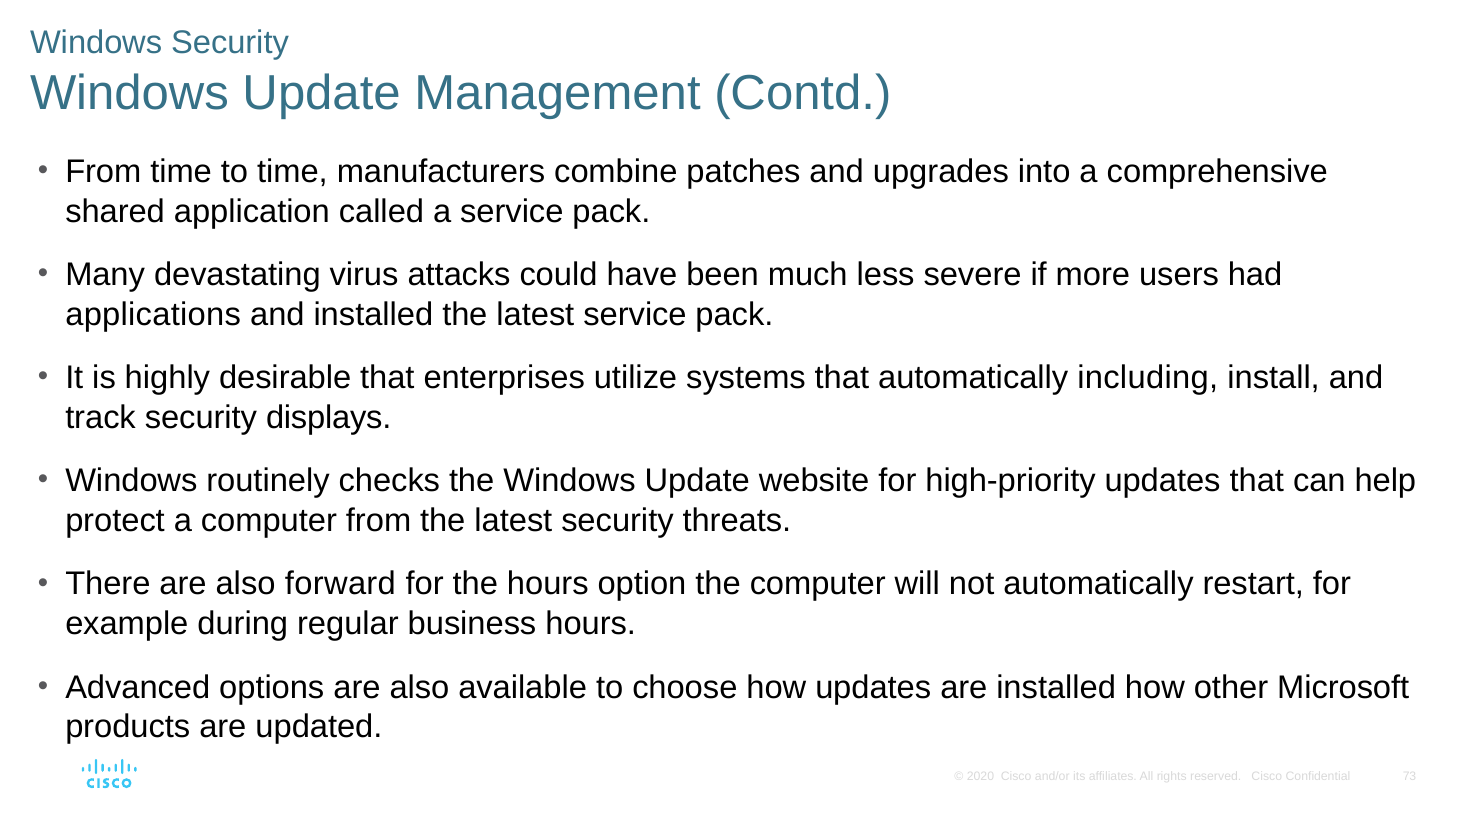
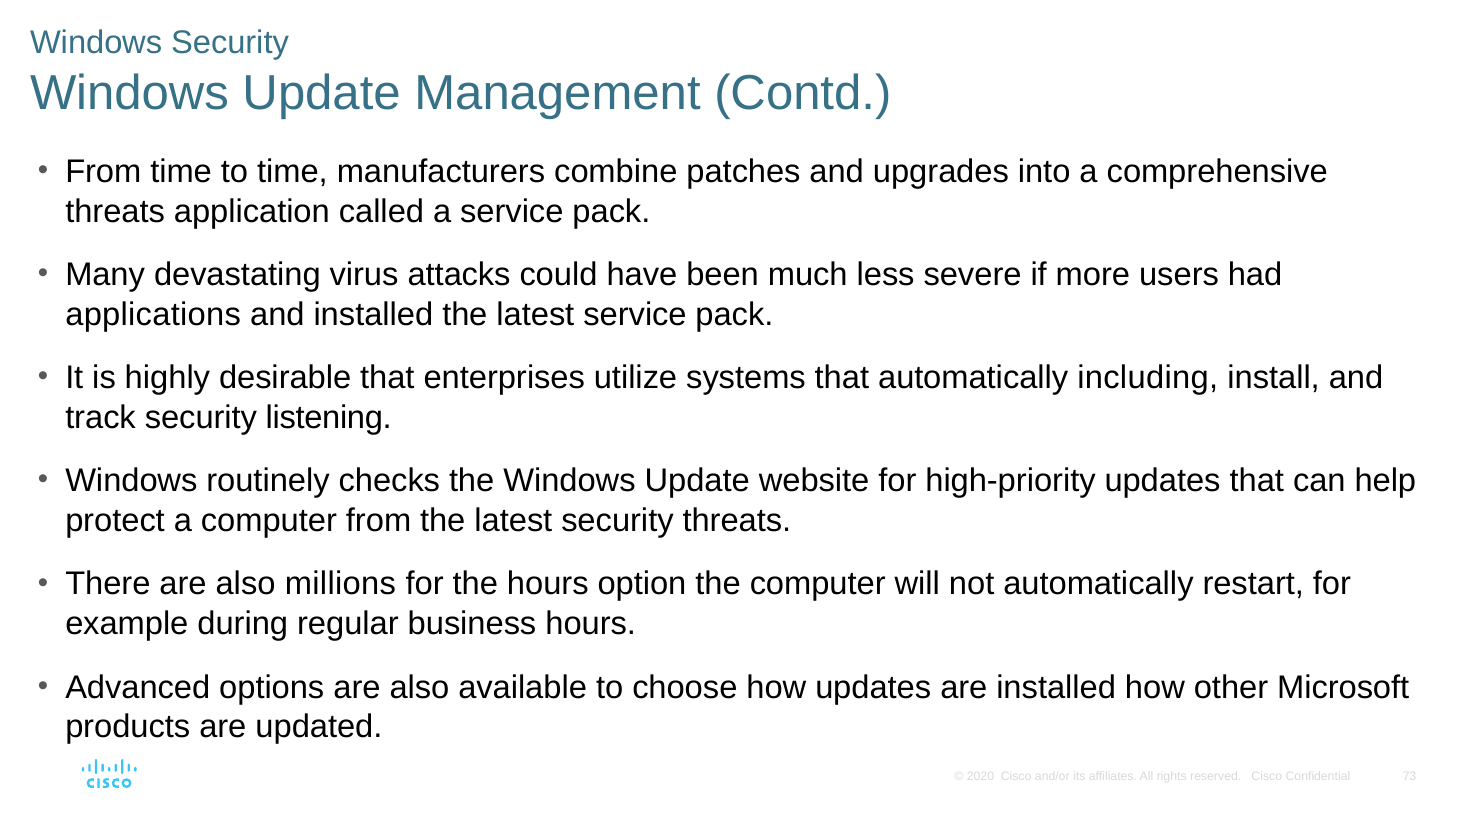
shared at (115, 211): shared -> threats
displays: displays -> listening
forward: forward -> millions
